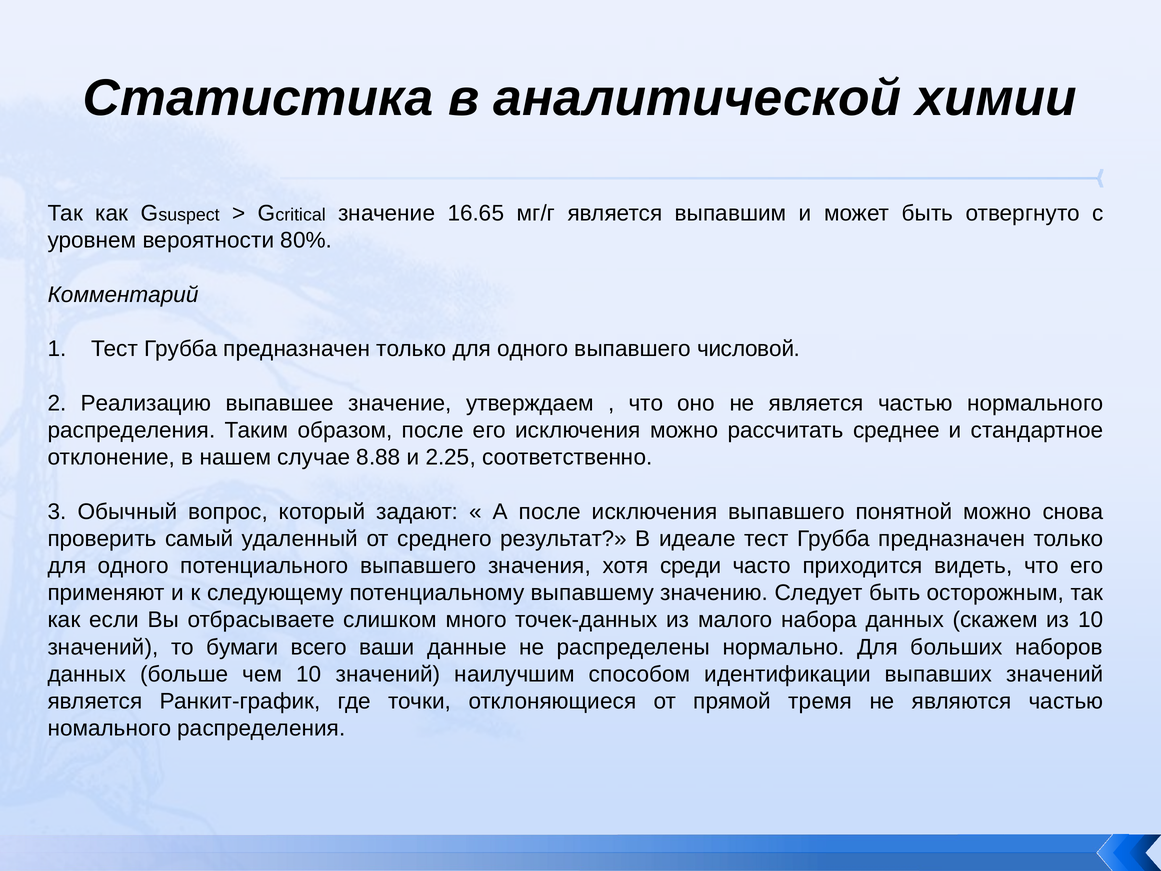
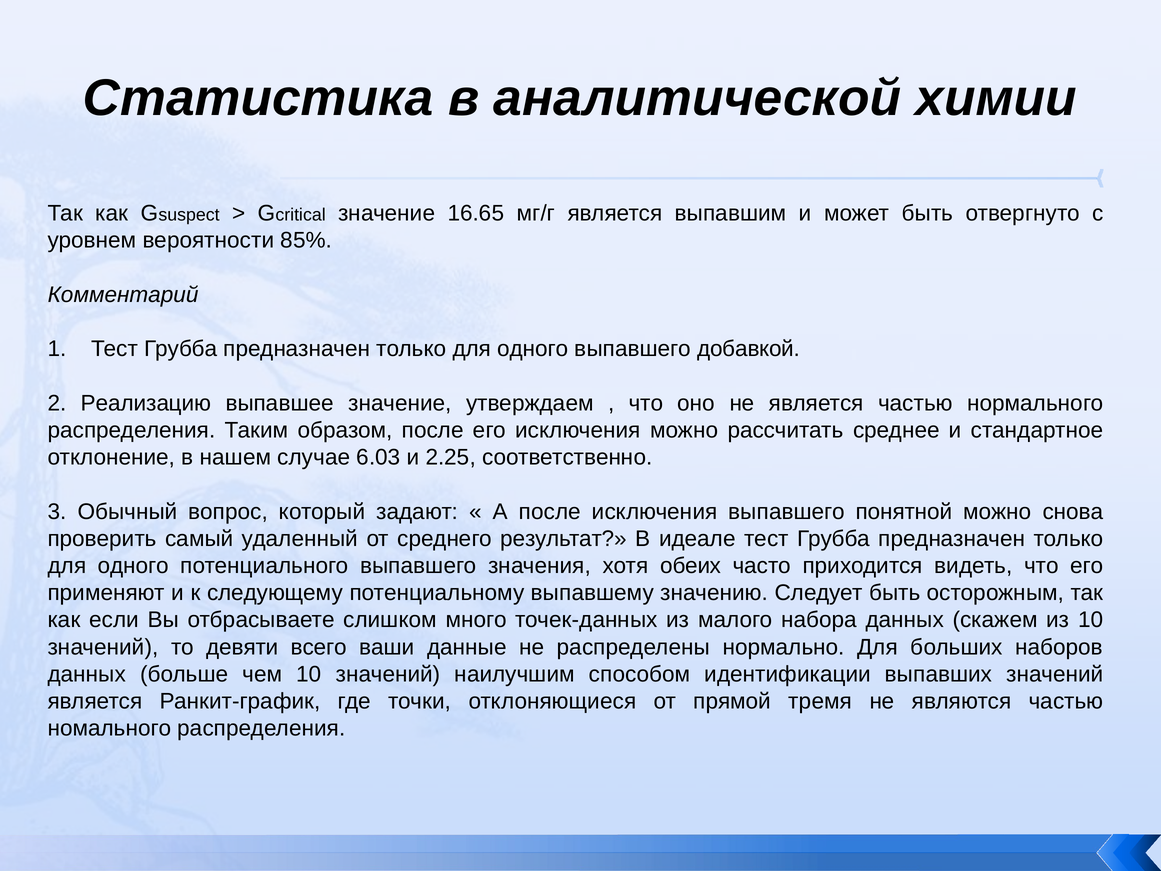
80%: 80% -> 85%
числовой: числовой -> добавкой
8.88: 8.88 -> 6.03
среди: среди -> обеих
бумаги: бумаги -> девяти
